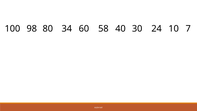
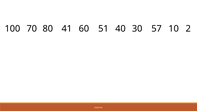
98: 98 -> 70
34: 34 -> 41
58: 58 -> 51
24: 24 -> 57
7: 7 -> 2
